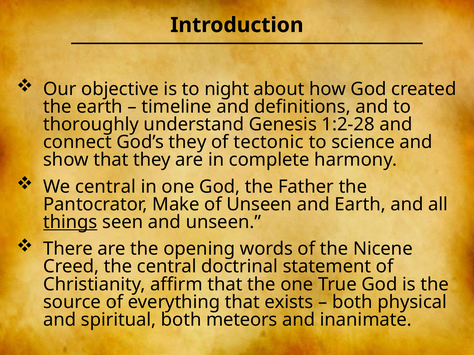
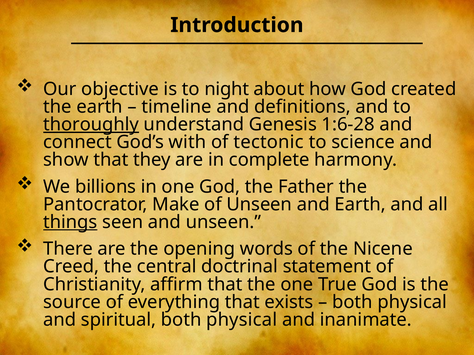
thoroughly underline: none -> present
1:2-28: 1:2-28 -> 1:6-28
God’s they: they -> with
We central: central -> billions
spiritual both meteors: meteors -> physical
